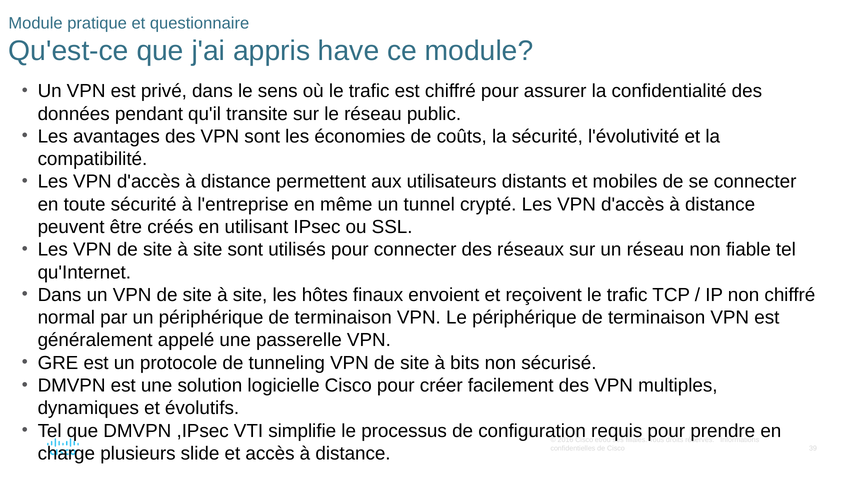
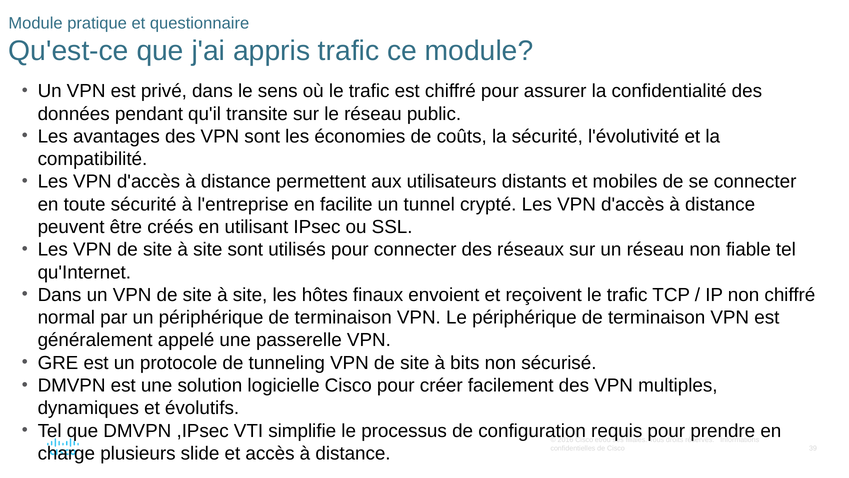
appris have: have -> trafic
même: même -> facilite
